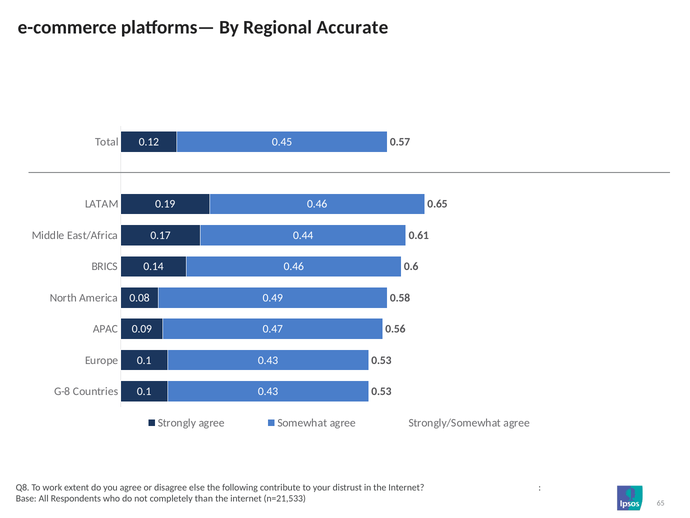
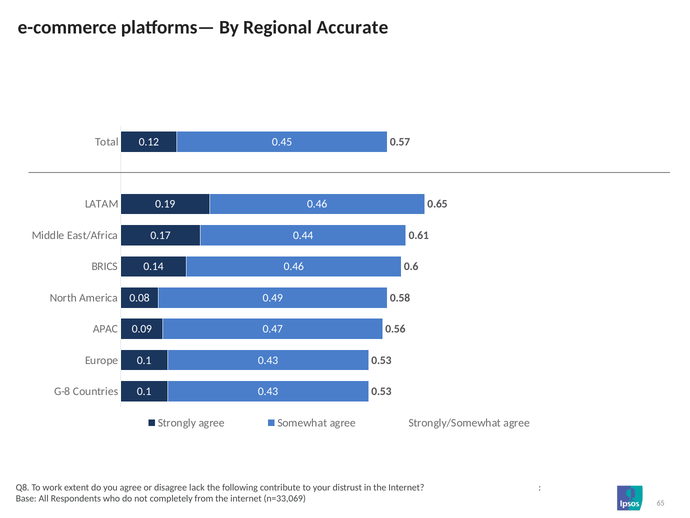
else: else -> lack
than: than -> from
n=21,533: n=21,533 -> n=33,069
